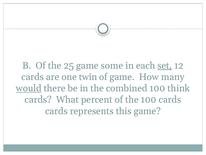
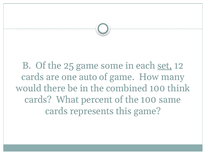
twin: twin -> auto
would underline: present -> none
100 cards: cards -> same
